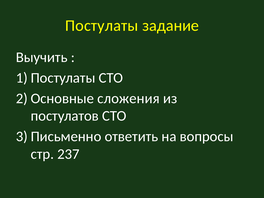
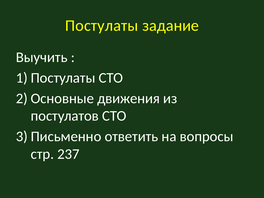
сложения: сложения -> движения
